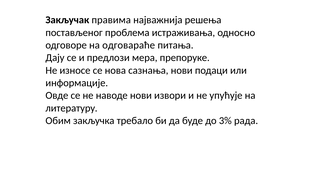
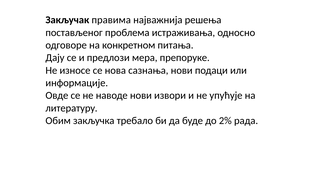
одговараће: одговараће -> конкретном
3%: 3% -> 2%
